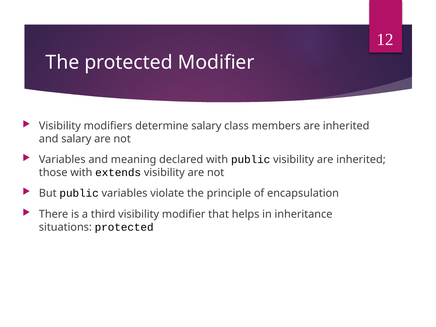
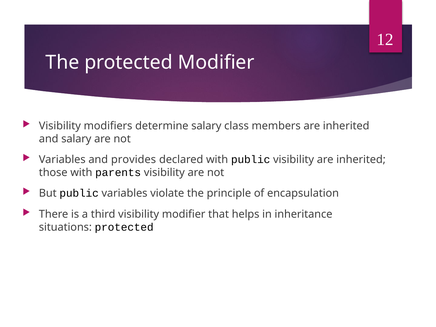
meaning: meaning -> provides
extends: extends -> parents
